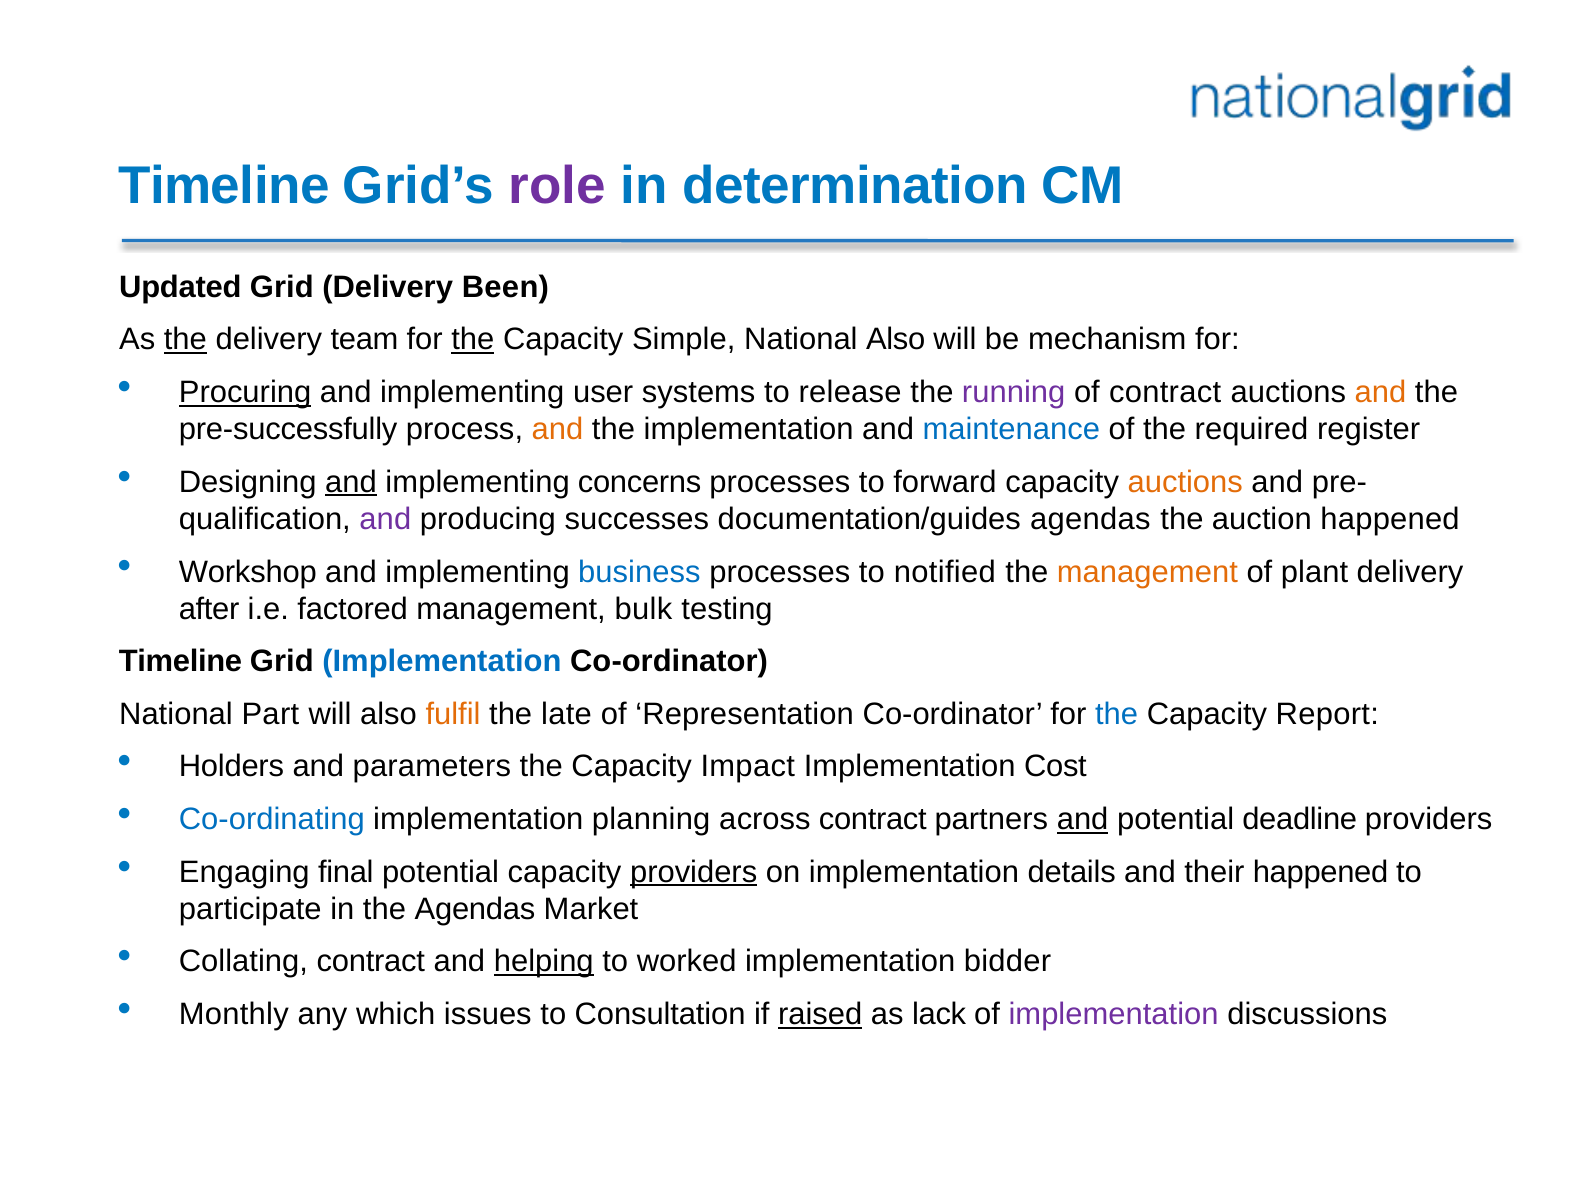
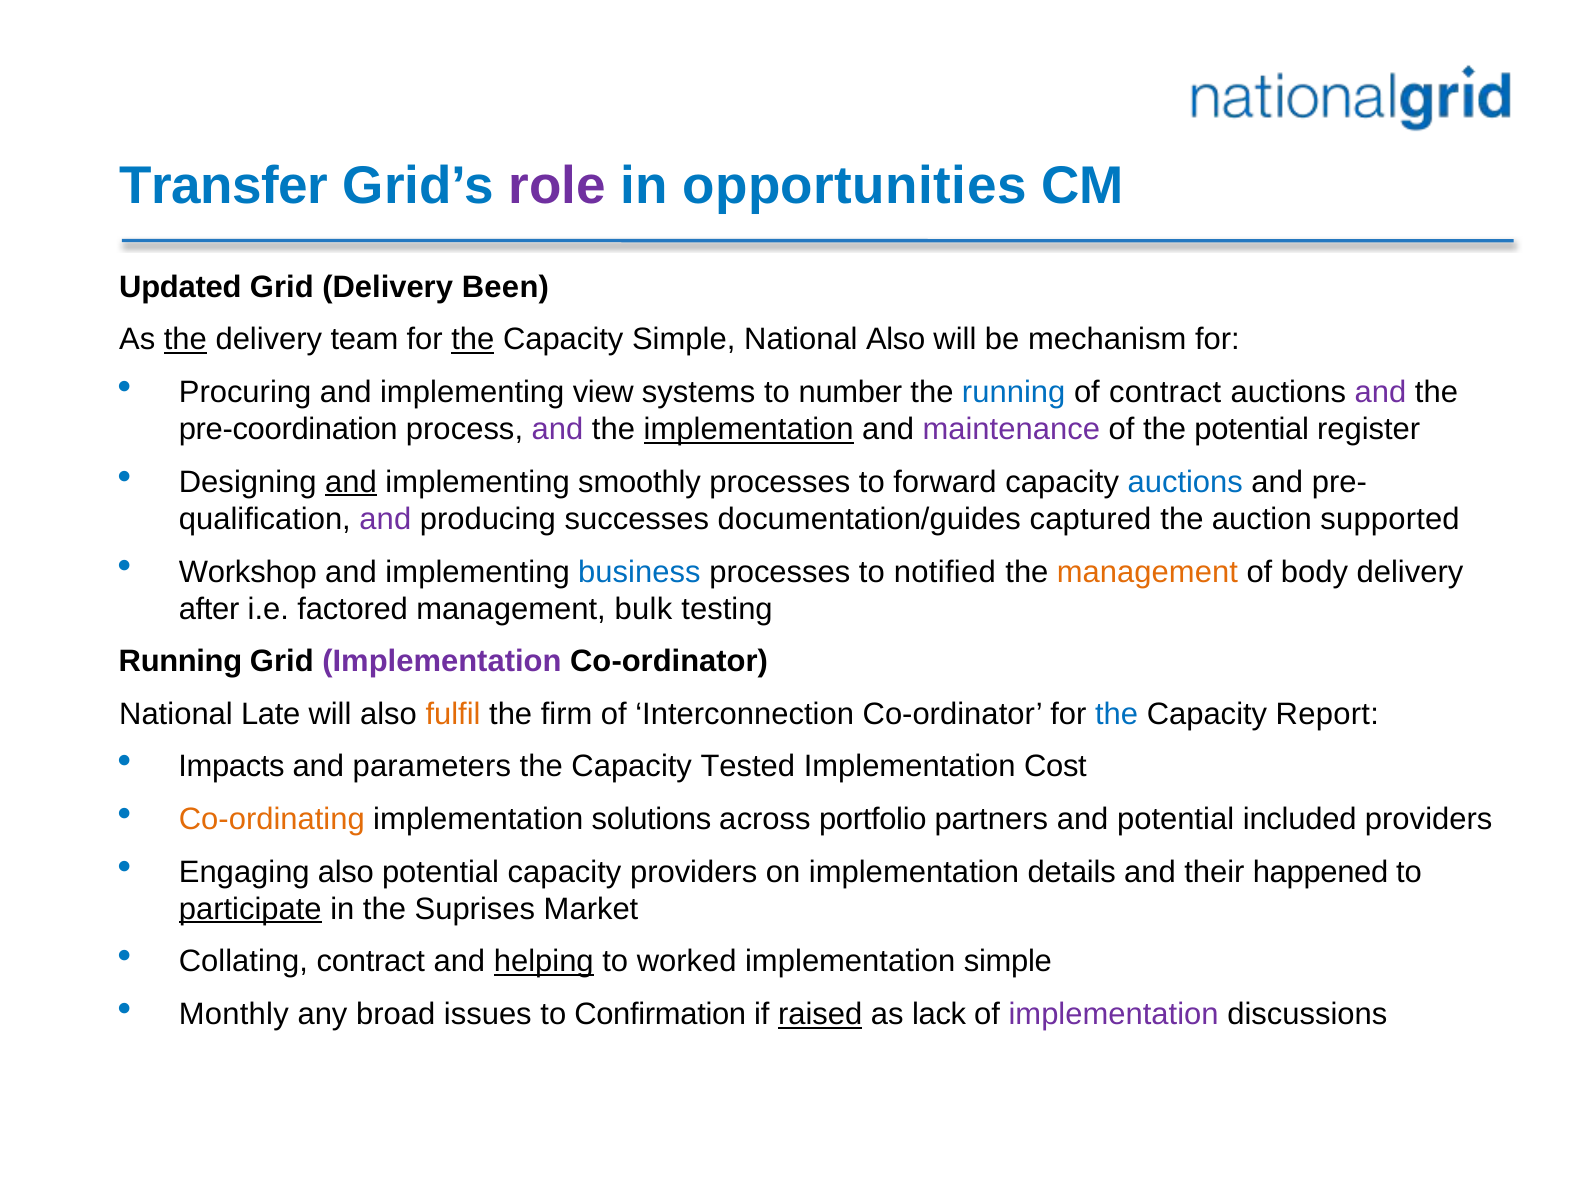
Timeline at (224, 186): Timeline -> Transfer
determination: determination -> opportunities
Procuring underline: present -> none
user: user -> view
release: release -> number
running at (1014, 392) colour: purple -> blue
and at (1380, 392) colour: orange -> purple
pre-successfully: pre-successfully -> pre-coordination
and at (558, 430) colour: orange -> purple
implementation at (749, 430) underline: none -> present
maintenance colour: blue -> purple
the required: required -> potential
concerns: concerns -> smoothly
auctions at (1185, 482) colour: orange -> blue
documentation/guides agendas: agendas -> captured
auction happened: happened -> supported
plant: plant -> body
Timeline at (180, 662): Timeline -> Running
Implementation at (442, 662) colour: blue -> purple
Part: Part -> Late
late: late -> firm
Representation: Representation -> Interconnection
Holders: Holders -> Impacts
Impact: Impact -> Tested
Co-ordinating colour: blue -> orange
planning: planning -> solutions
across contract: contract -> portfolio
and at (1083, 820) underline: present -> none
deadline: deadline -> included
Engaging final: final -> also
providers at (694, 872) underline: present -> none
participate underline: none -> present
the Agendas: Agendas -> Suprises
implementation bidder: bidder -> simple
which: which -> broad
Consultation: Consultation -> Confirmation
